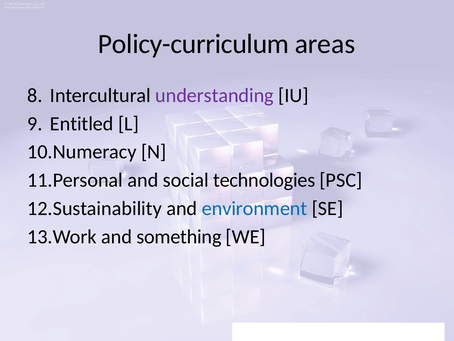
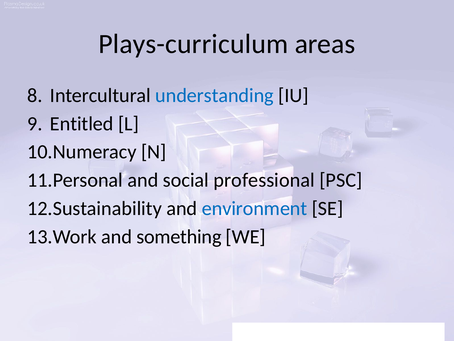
Policy-curriculum: Policy-curriculum -> Plays-curriculum
understanding colour: purple -> blue
technologies: technologies -> professional
